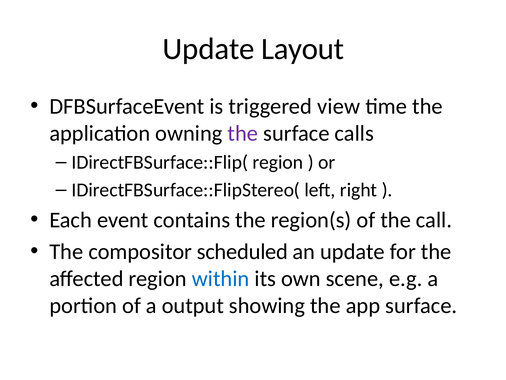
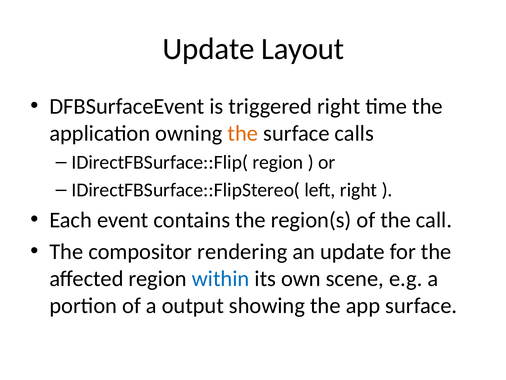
triggered view: view -> right
the at (243, 133) colour: purple -> orange
scheduled: scheduled -> rendering
